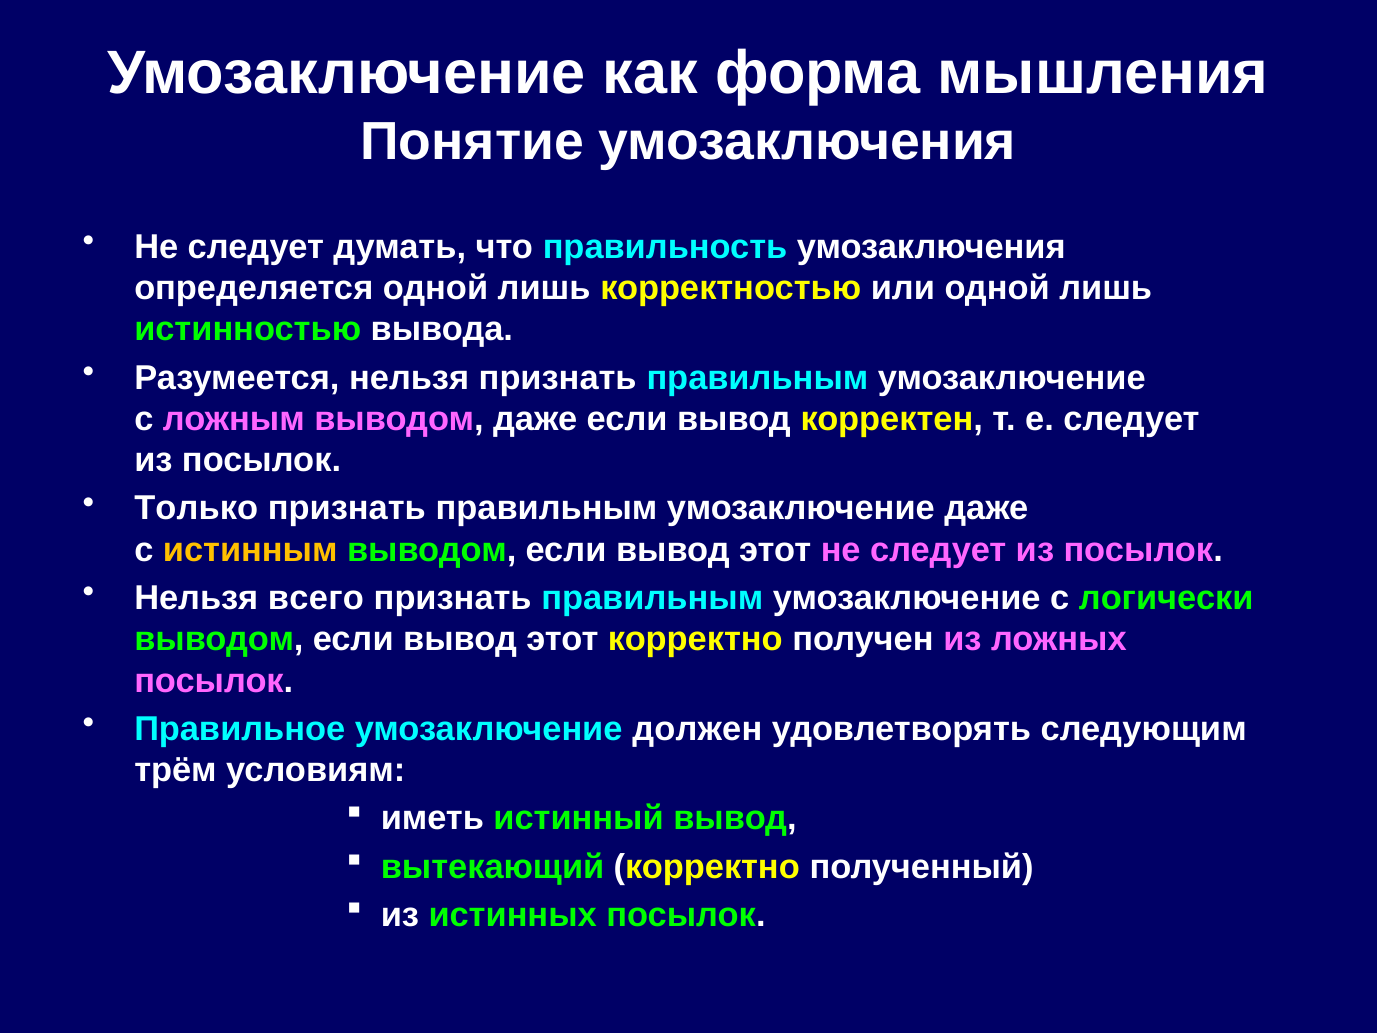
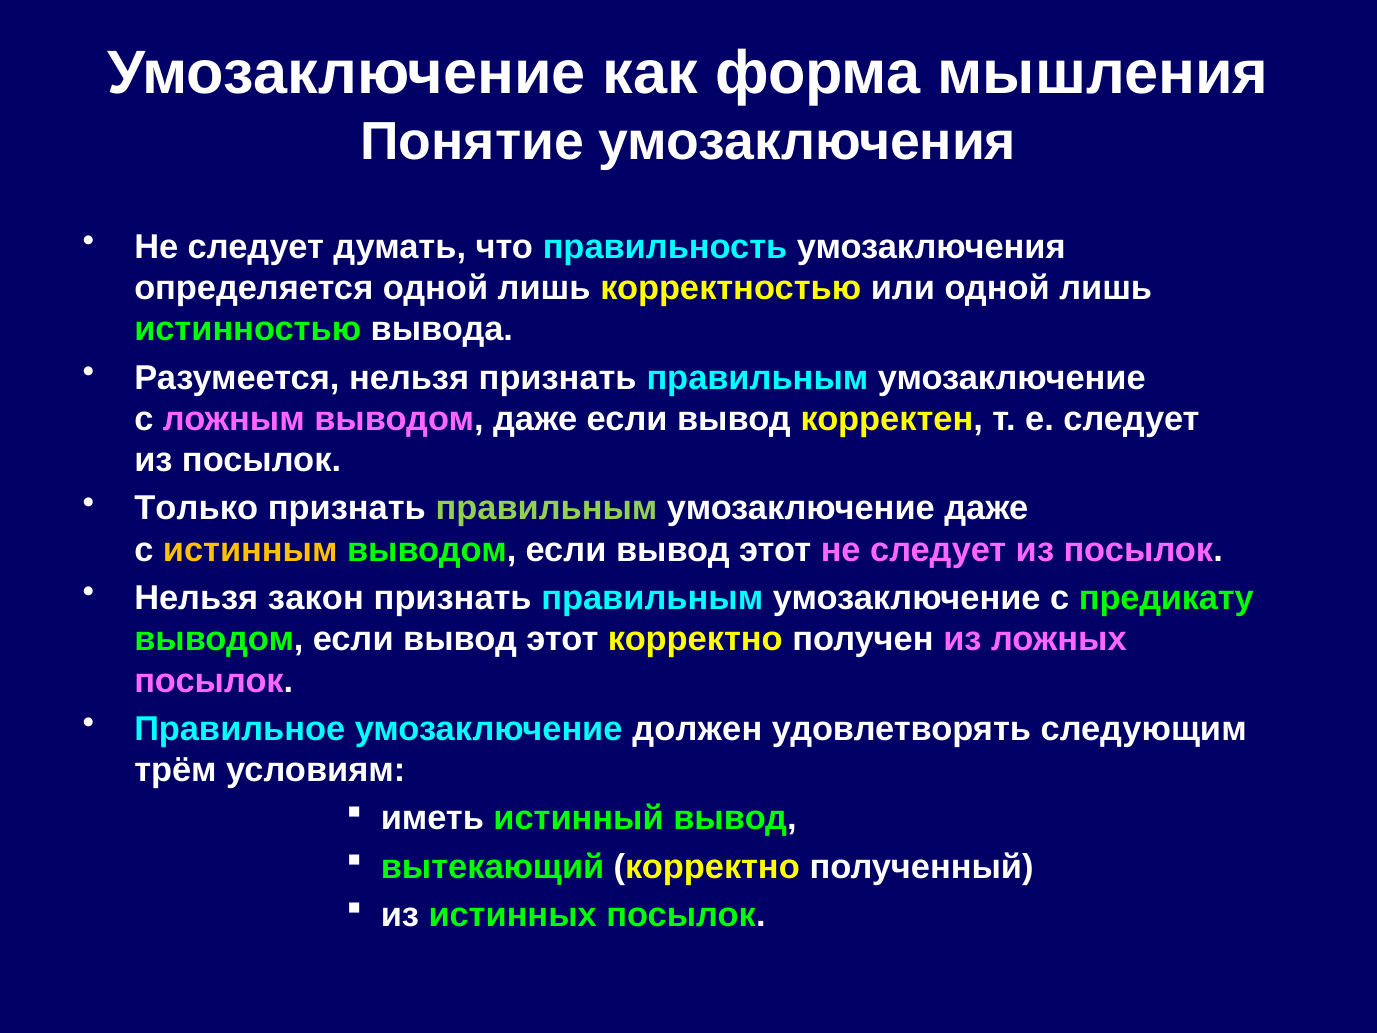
правильным at (547, 508) colour: white -> light green
всего: всего -> закон
логически: логически -> предикату
